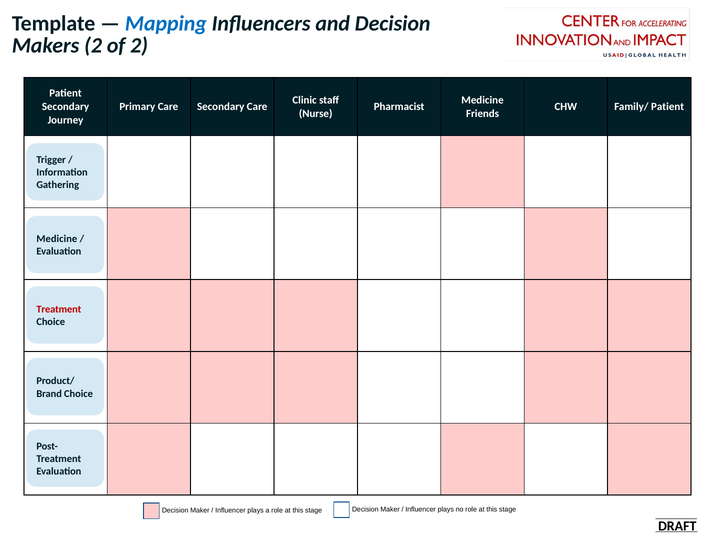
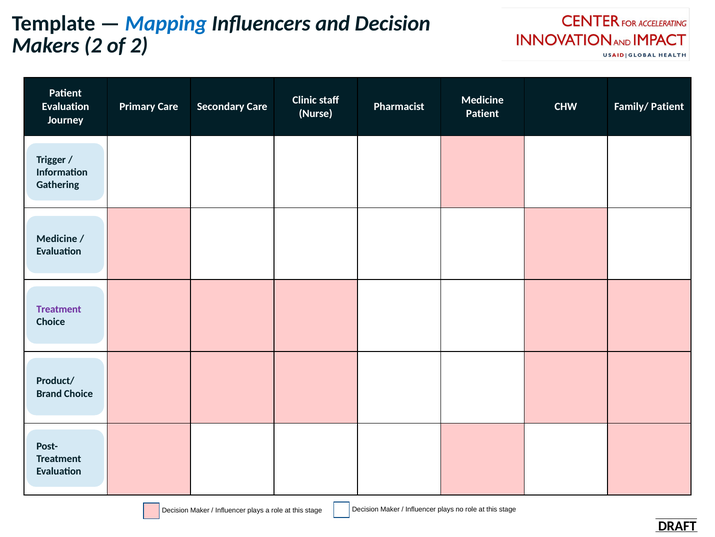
Secondary at (66, 107): Secondary -> Evaluation
Friends at (483, 113): Friends -> Patient
Treatment at (59, 309) colour: red -> purple
